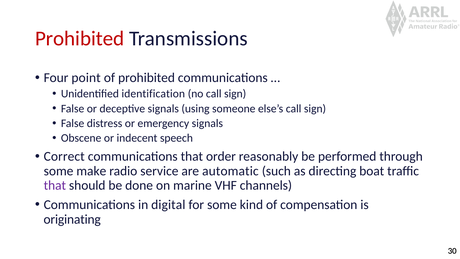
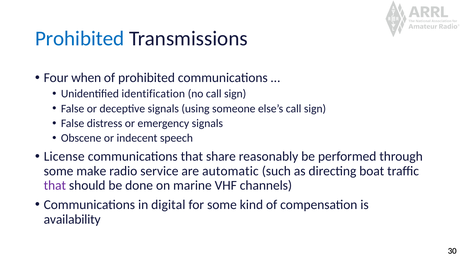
Prohibited at (80, 39) colour: red -> blue
point: point -> when
Correct: Correct -> License
order: order -> share
originating: originating -> availability
